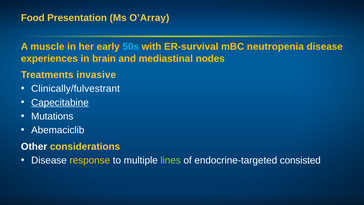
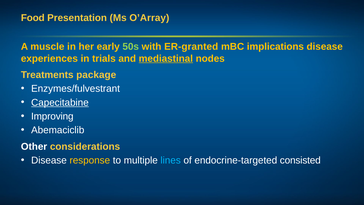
50s colour: light blue -> light green
ER-survival: ER-survival -> ER-granted
neutropenia: neutropenia -> implications
brain: brain -> trials
mediastinal underline: none -> present
invasive: invasive -> package
Clinically/fulvestrant: Clinically/fulvestrant -> Enzymes/fulvestrant
Mutations: Mutations -> Improving
lines colour: light green -> light blue
